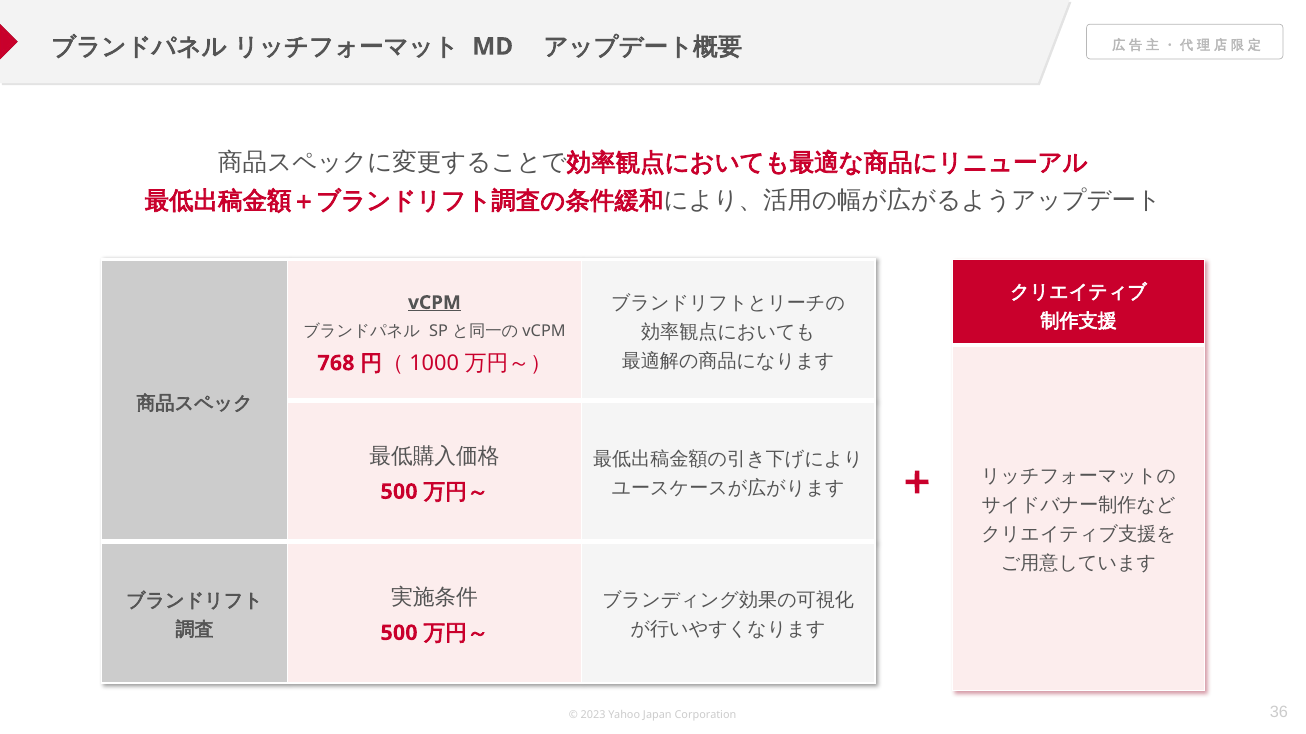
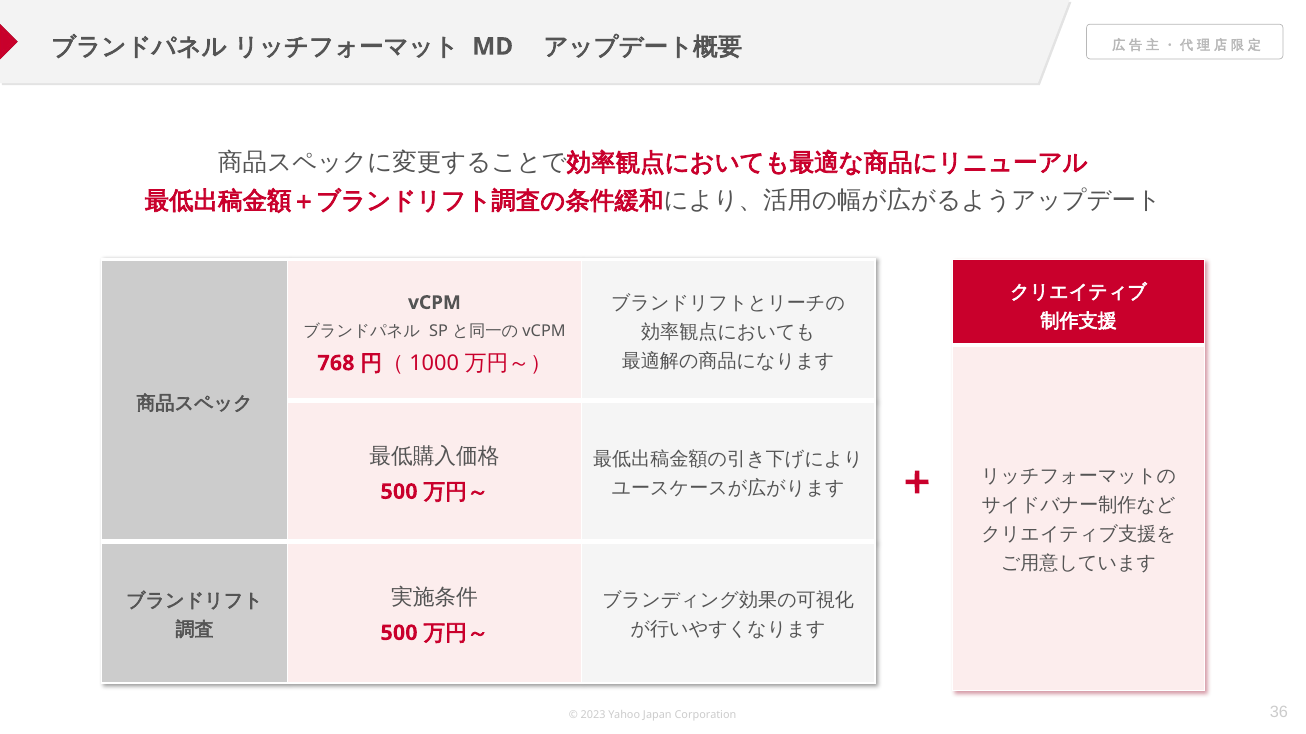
vCPM underline: present -> none
